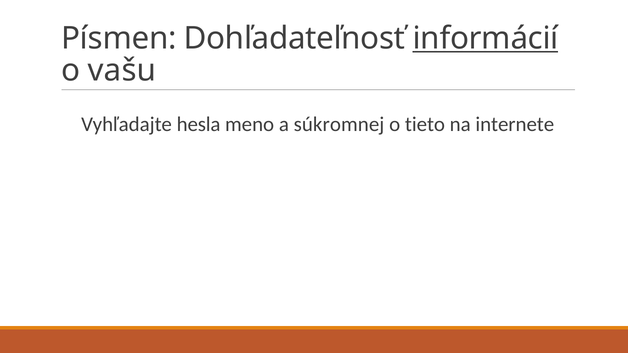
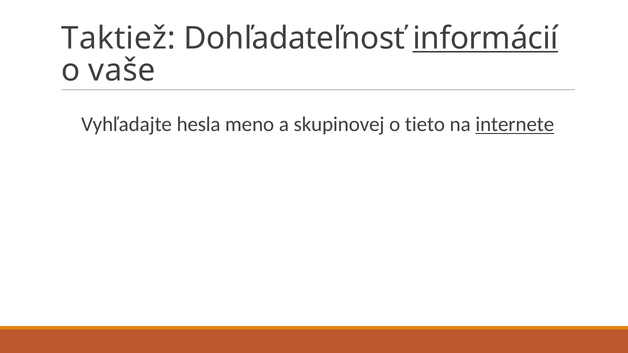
Písmen: Písmen -> Taktiež
vašu: vašu -> vaše
súkromnej: súkromnej -> skupinovej
internete underline: none -> present
